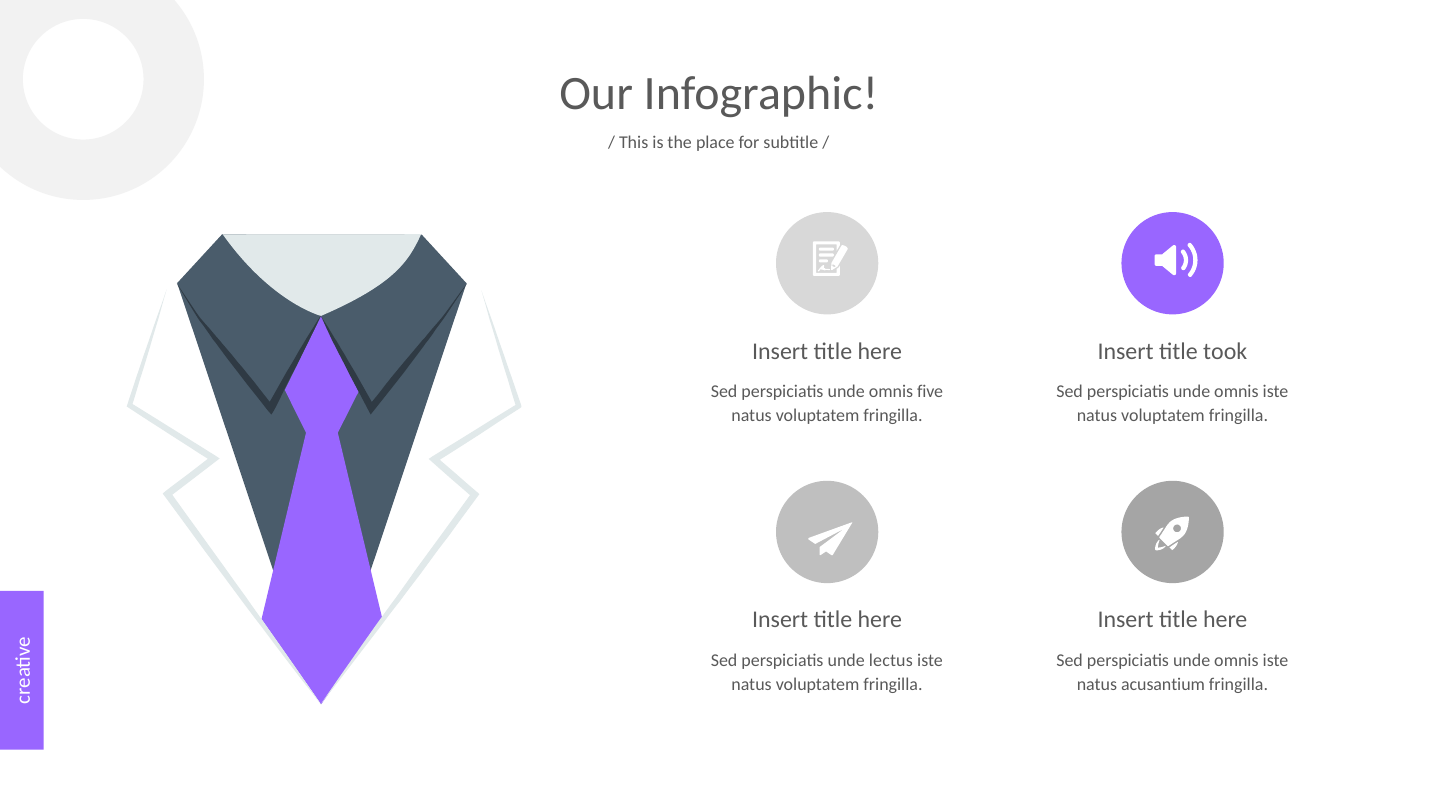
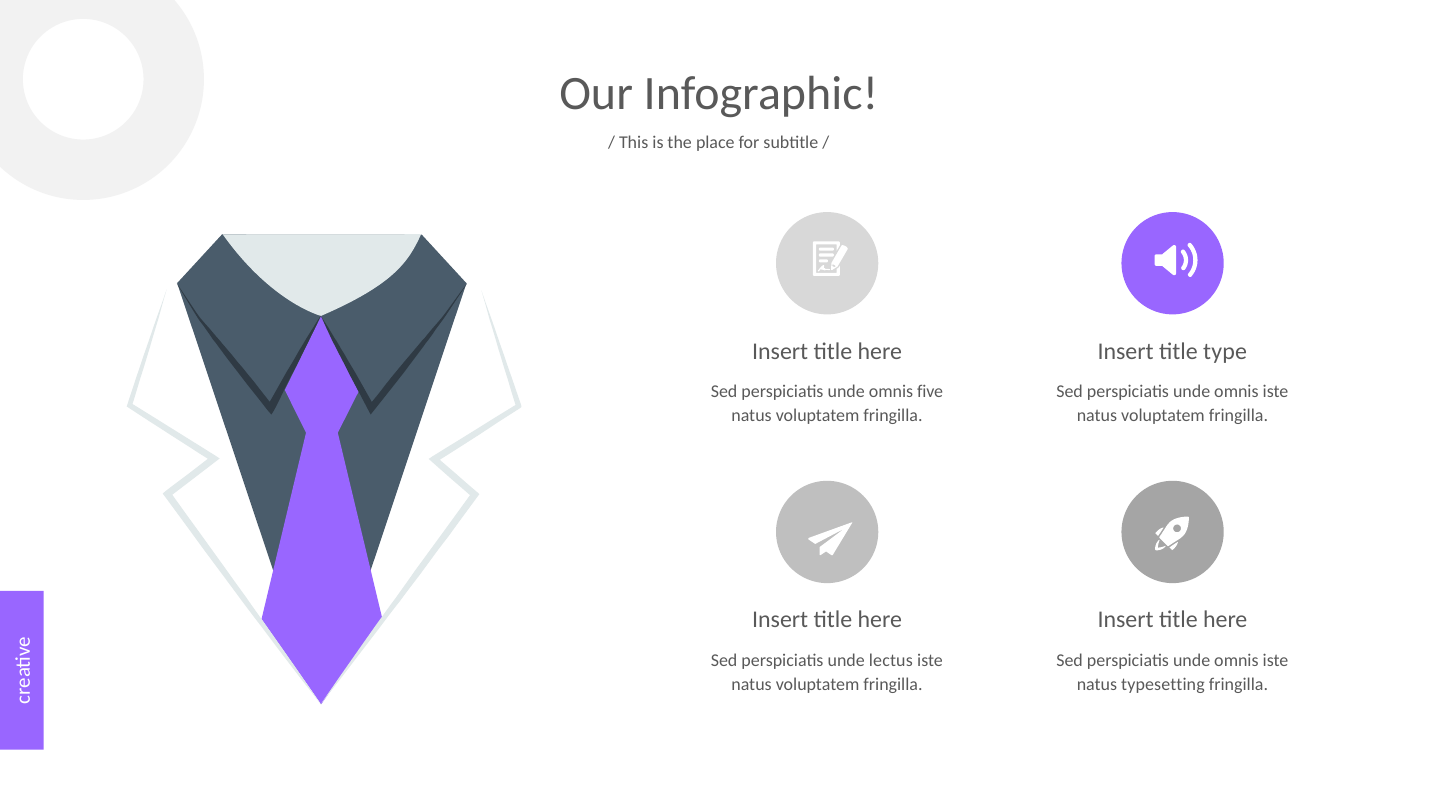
took: took -> type
acusantium: acusantium -> typesetting
